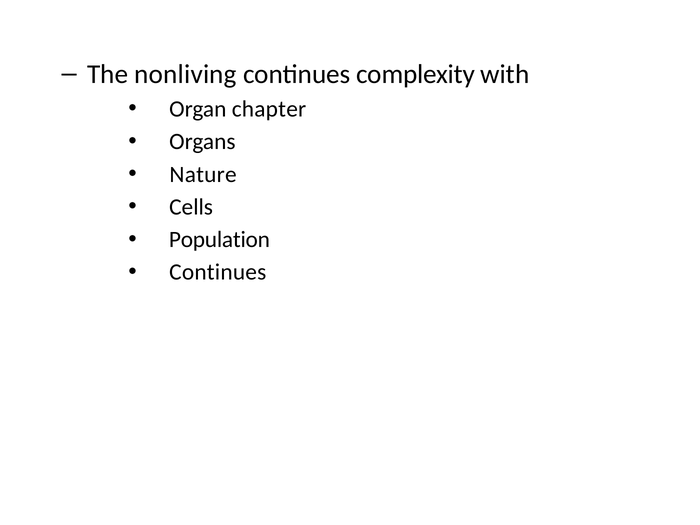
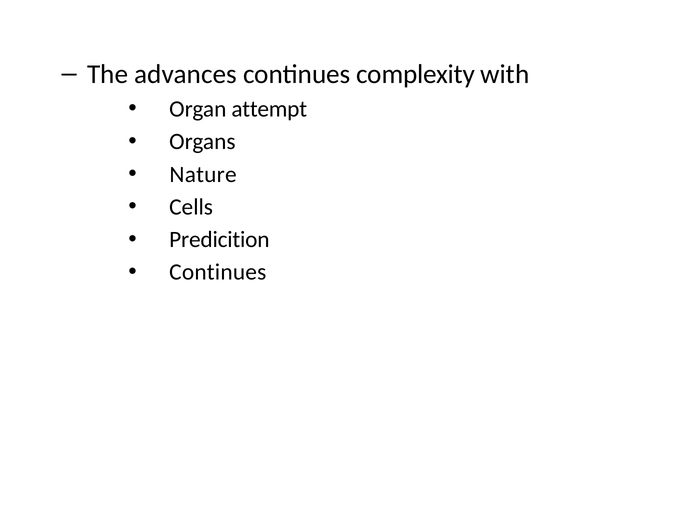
nonliving: nonliving -> advances
chapter: chapter -> attempt
Population: Population -> Predicition
